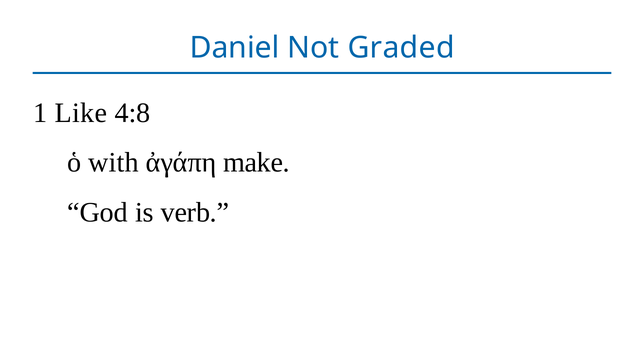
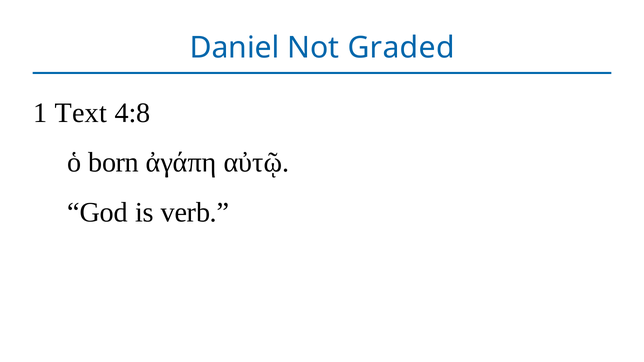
Like: Like -> Text
with: with -> born
make: make -> αὐτῷ
